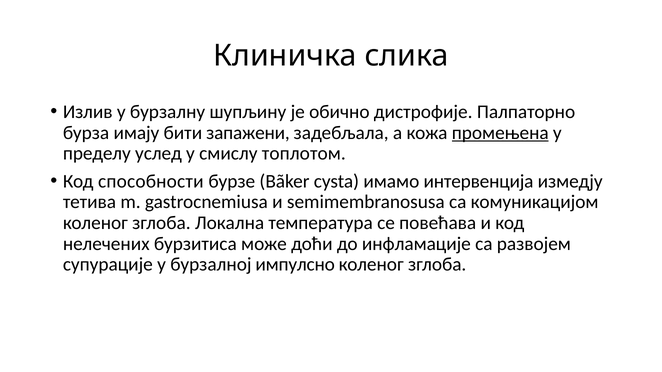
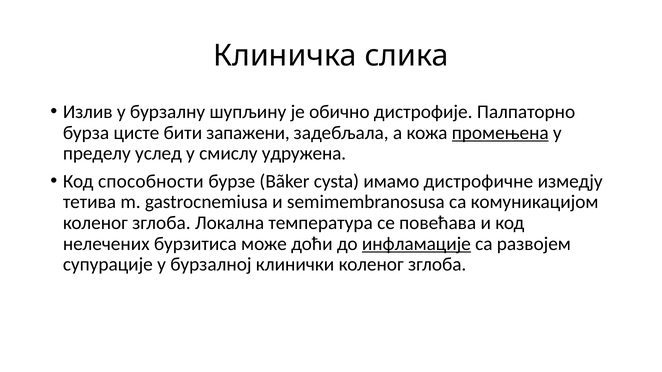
имају: имају -> цисте
топлотом: топлотом -> удружена
интервенција: интервенција -> дистрофичне
инфламације underline: none -> present
импулсно: импулсно -> клинички
